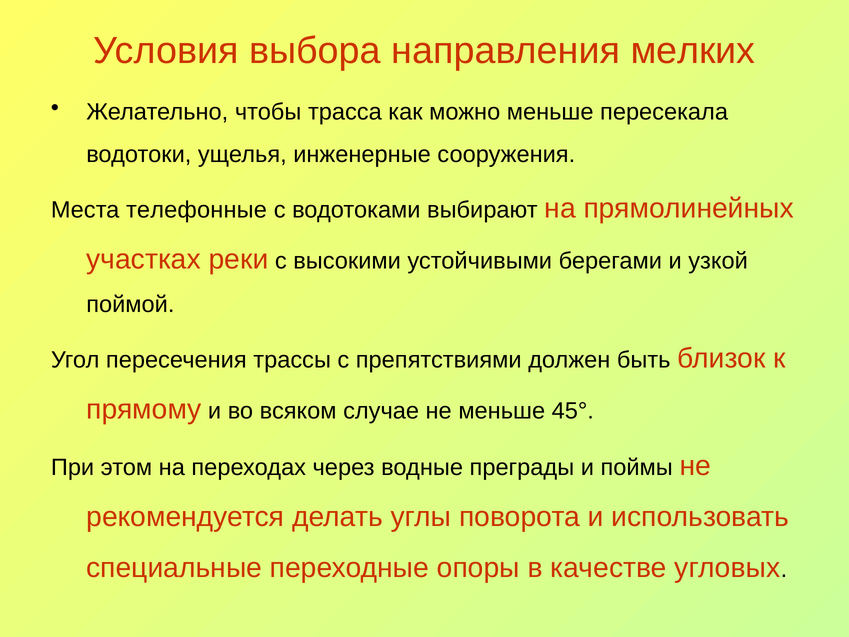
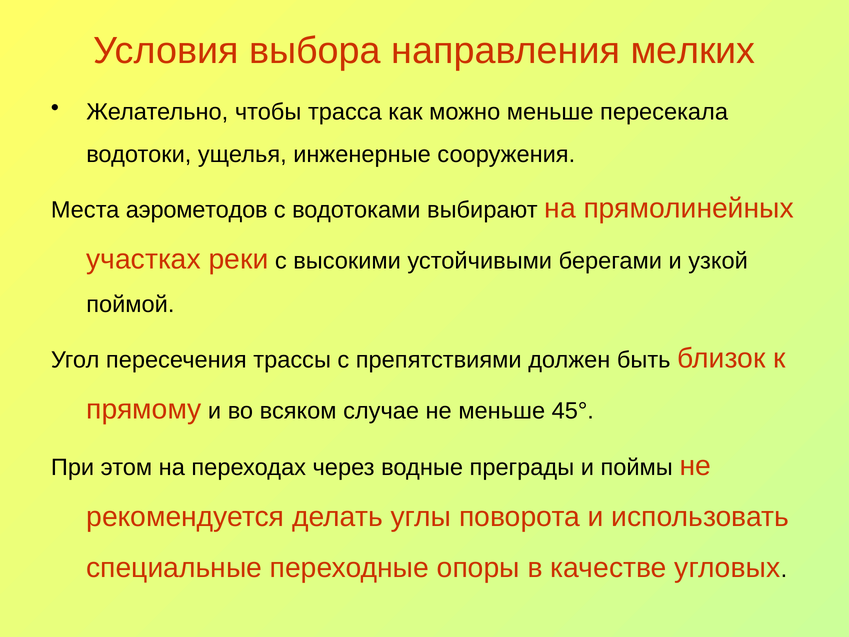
телефонные: телефонные -> аэрометодов
